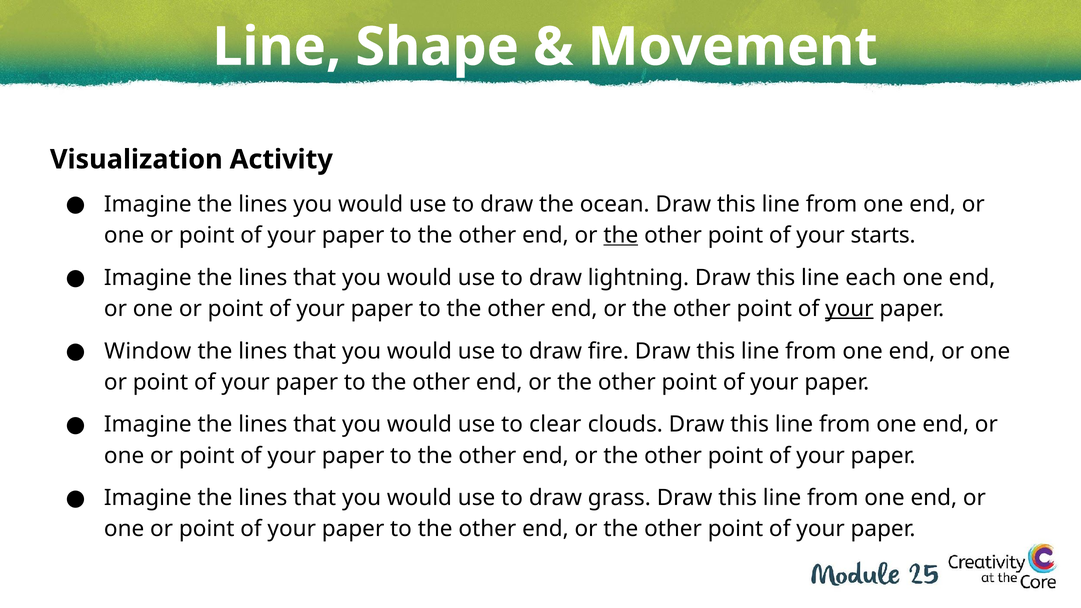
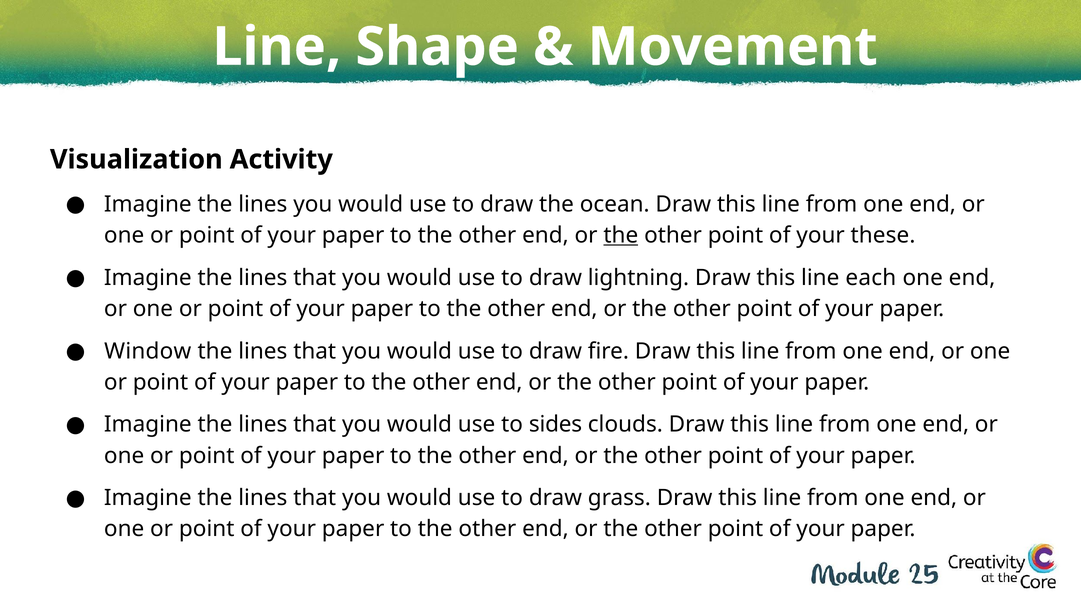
starts: starts -> these
your at (849, 309) underline: present -> none
clear: clear -> sides
